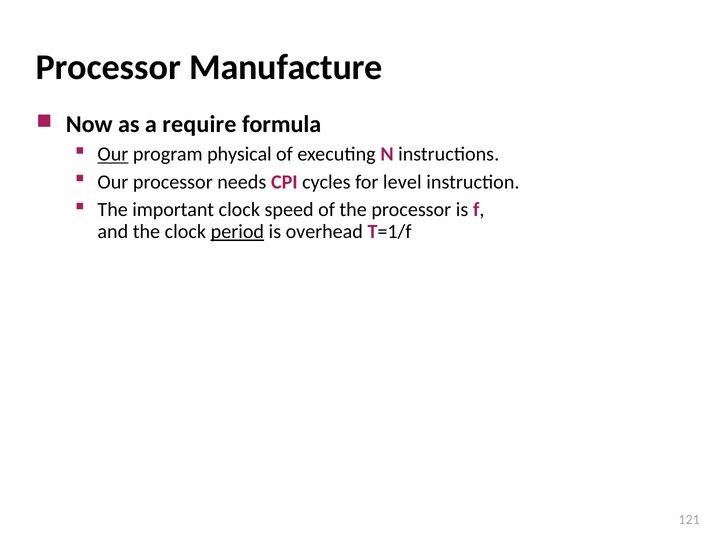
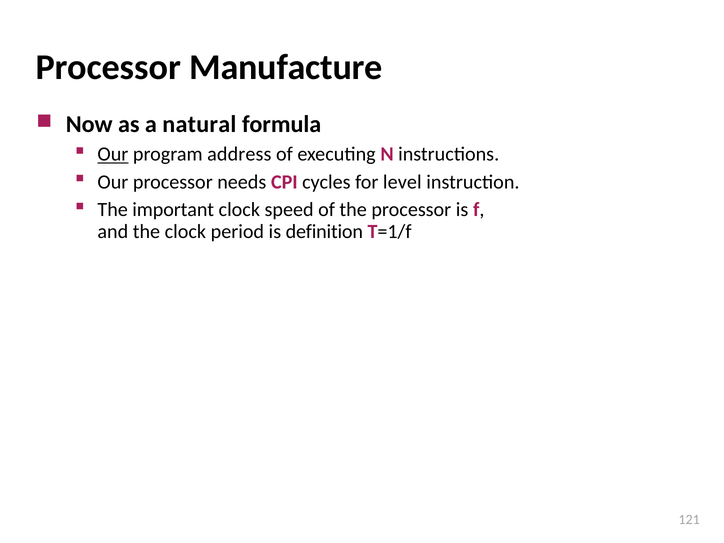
require: require -> natural
physical: physical -> address
period underline: present -> none
overhead: overhead -> definition
